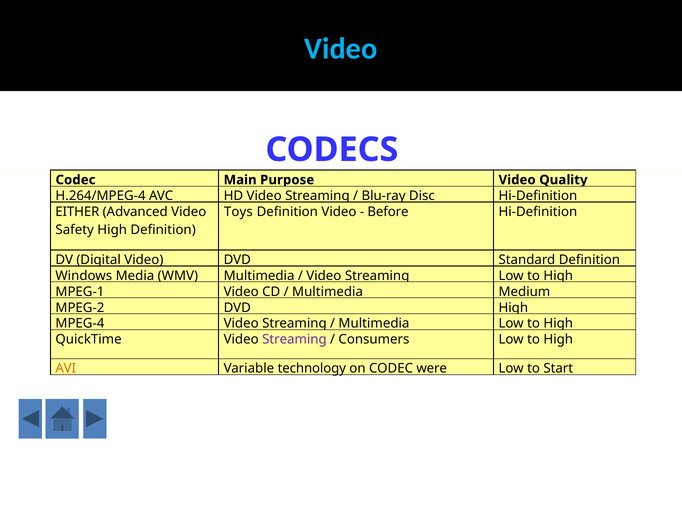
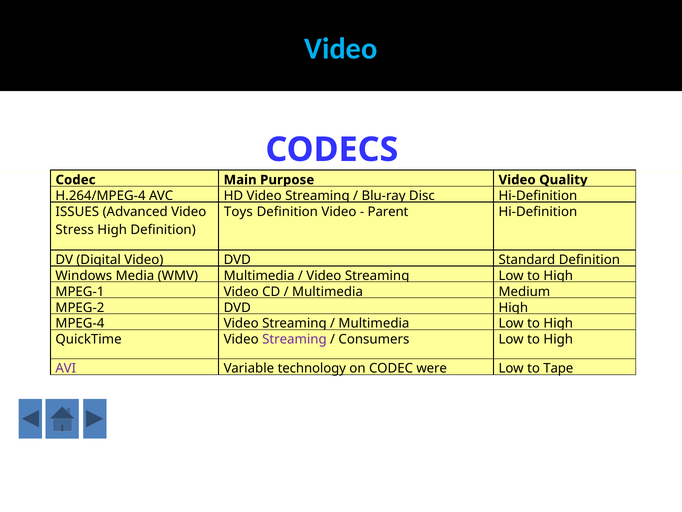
EITHER: EITHER -> ISSUES
Before: Before -> Parent
Safety: Safety -> Stress
AVI colour: orange -> purple
Start: Start -> Tape
